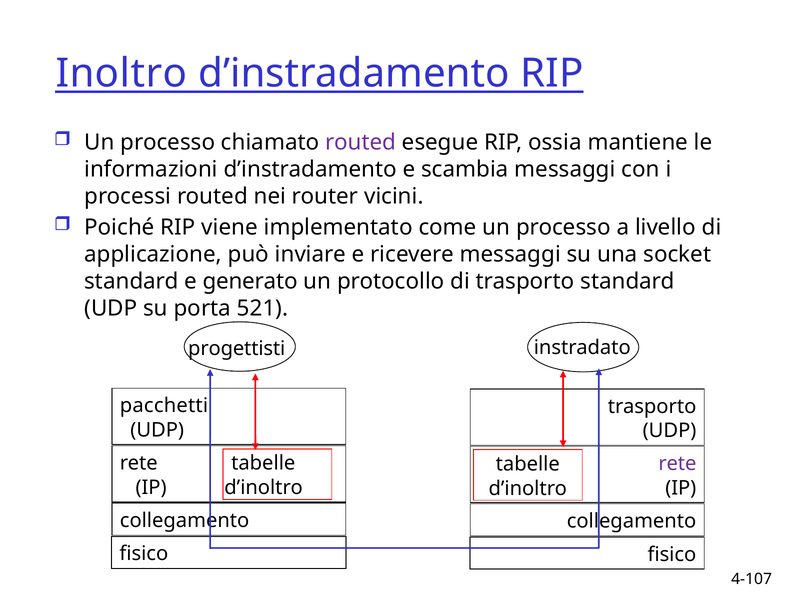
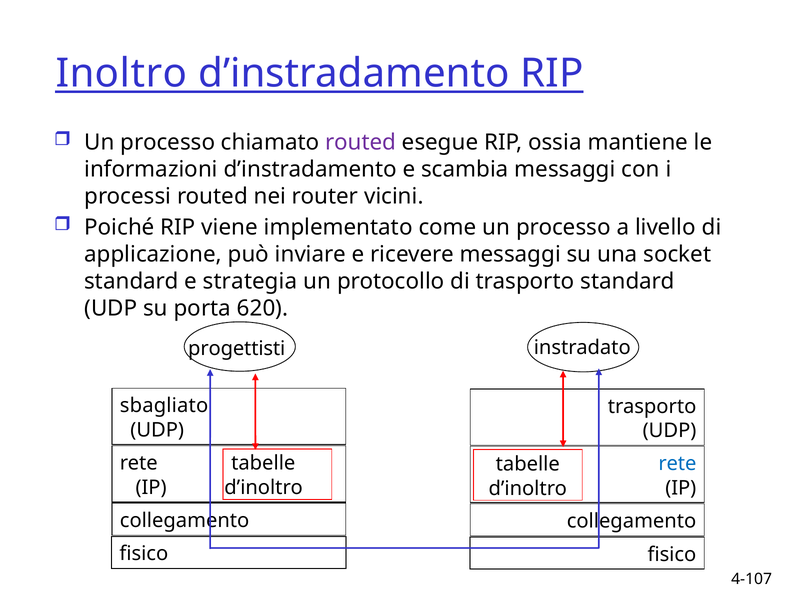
generato: generato -> strategia
521: 521 -> 620
pacchetti: pacchetti -> sbagliato
rete at (677, 464) colour: purple -> blue
